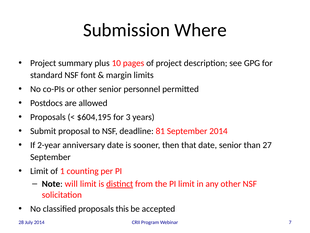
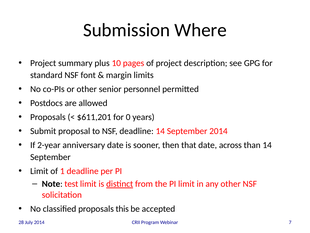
$604,195: $604,195 -> $611,201
3: 3 -> 0
deadline 81: 81 -> 14
date senior: senior -> across
than 27: 27 -> 14
1 counting: counting -> deadline
will: will -> test
